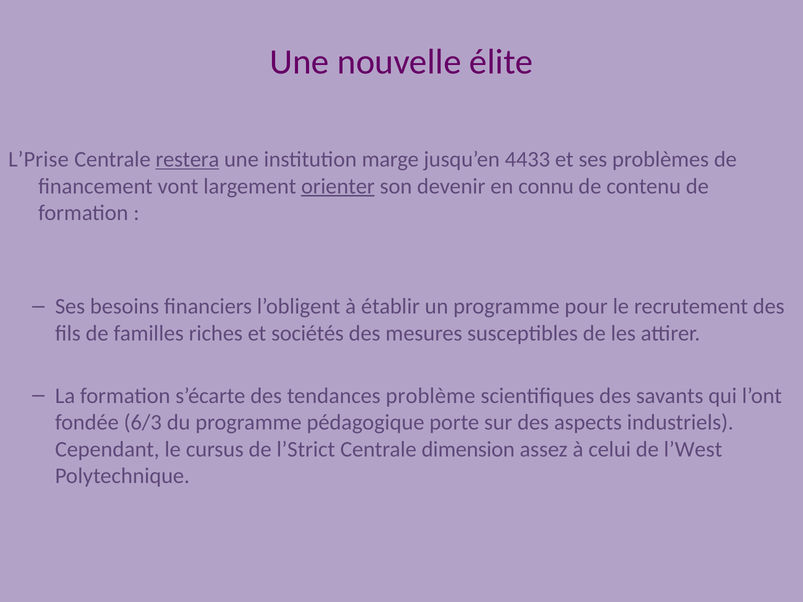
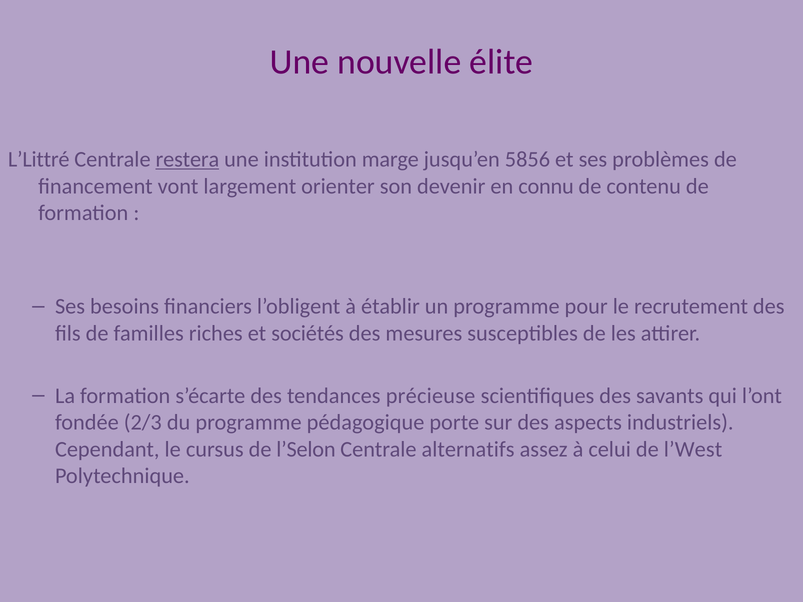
L’Prise: L’Prise -> L’Littré
4433: 4433 -> 5856
orienter underline: present -> none
problème: problème -> précieuse
6/3: 6/3 -> 2/3
l’Strict: l’Strict -> l’Selon
dimension: dimension -> alternatifs
